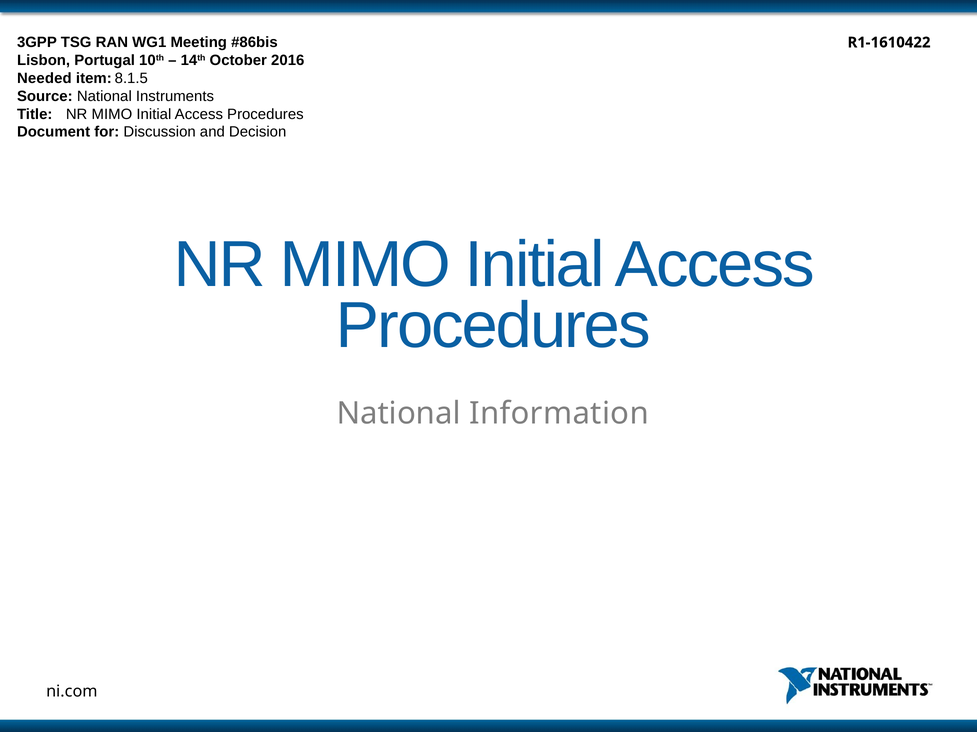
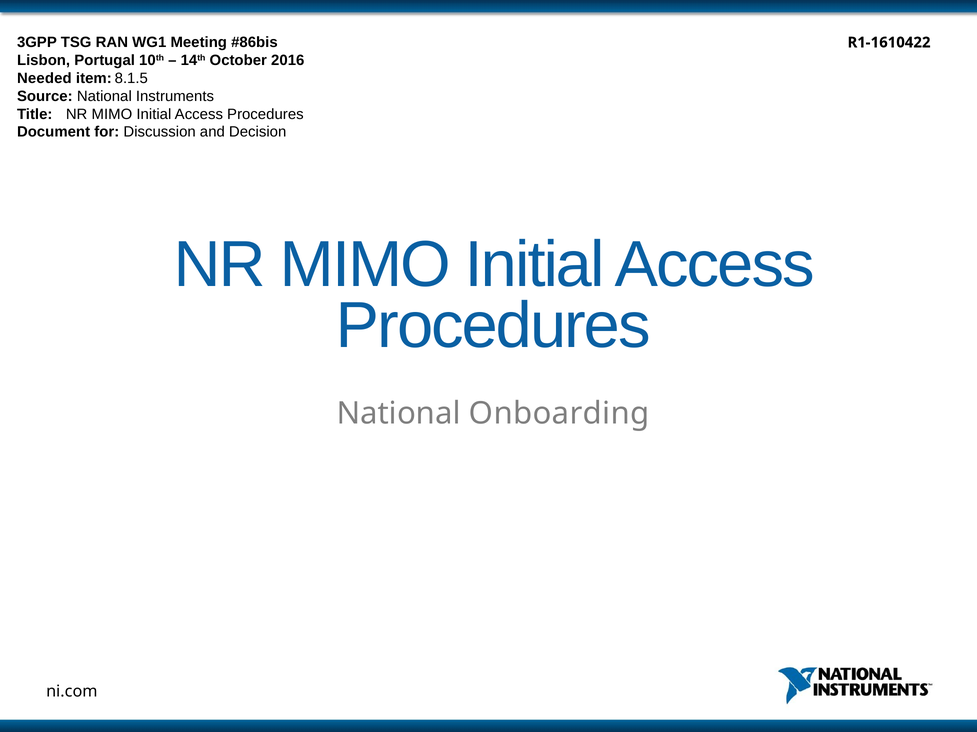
Information: Information -> Onboarding
